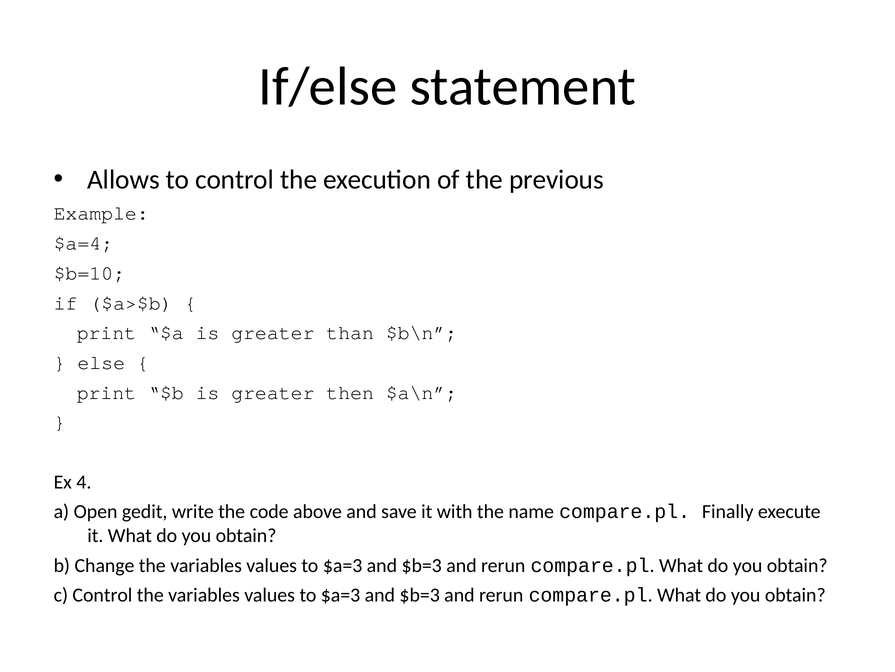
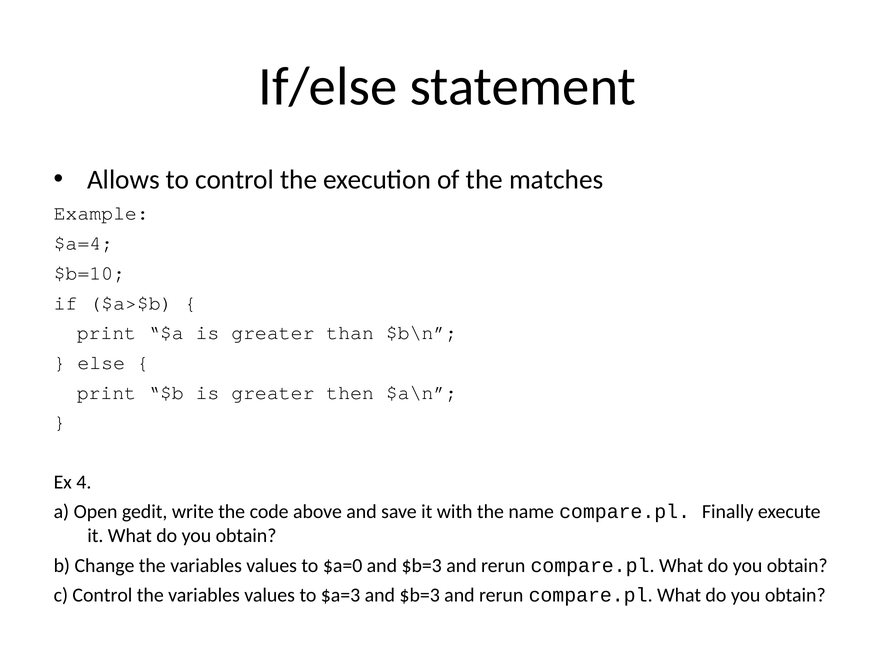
previous: previous -> matches
$a=3 at (343, 565): $a=3 -> $a=0
